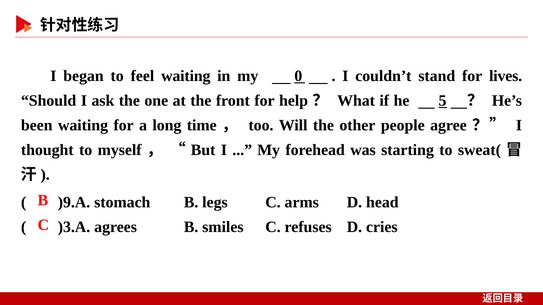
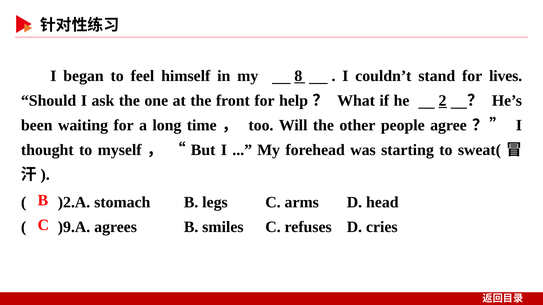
feel waiting: waiting -> himself
0: 0 -> 8
5: 5 -> 2
)9.A: )9.A -> )2.A
)3.A: )3.A -> )9.A
